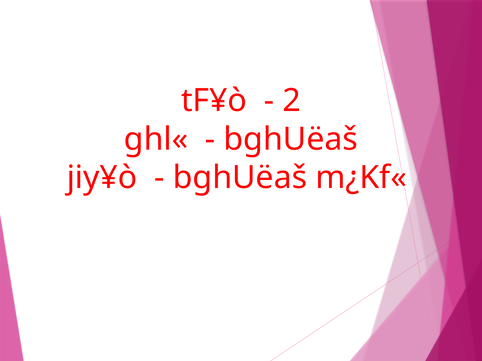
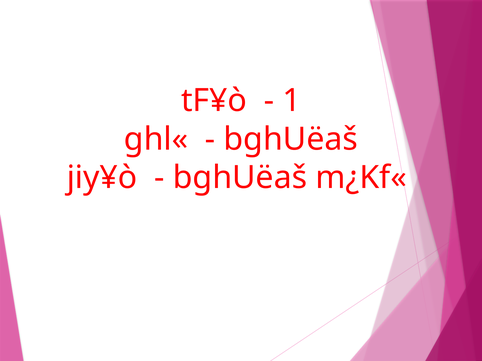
2: 2 -> 1
